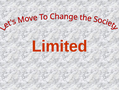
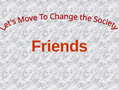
Limited: Limited -> Friends
